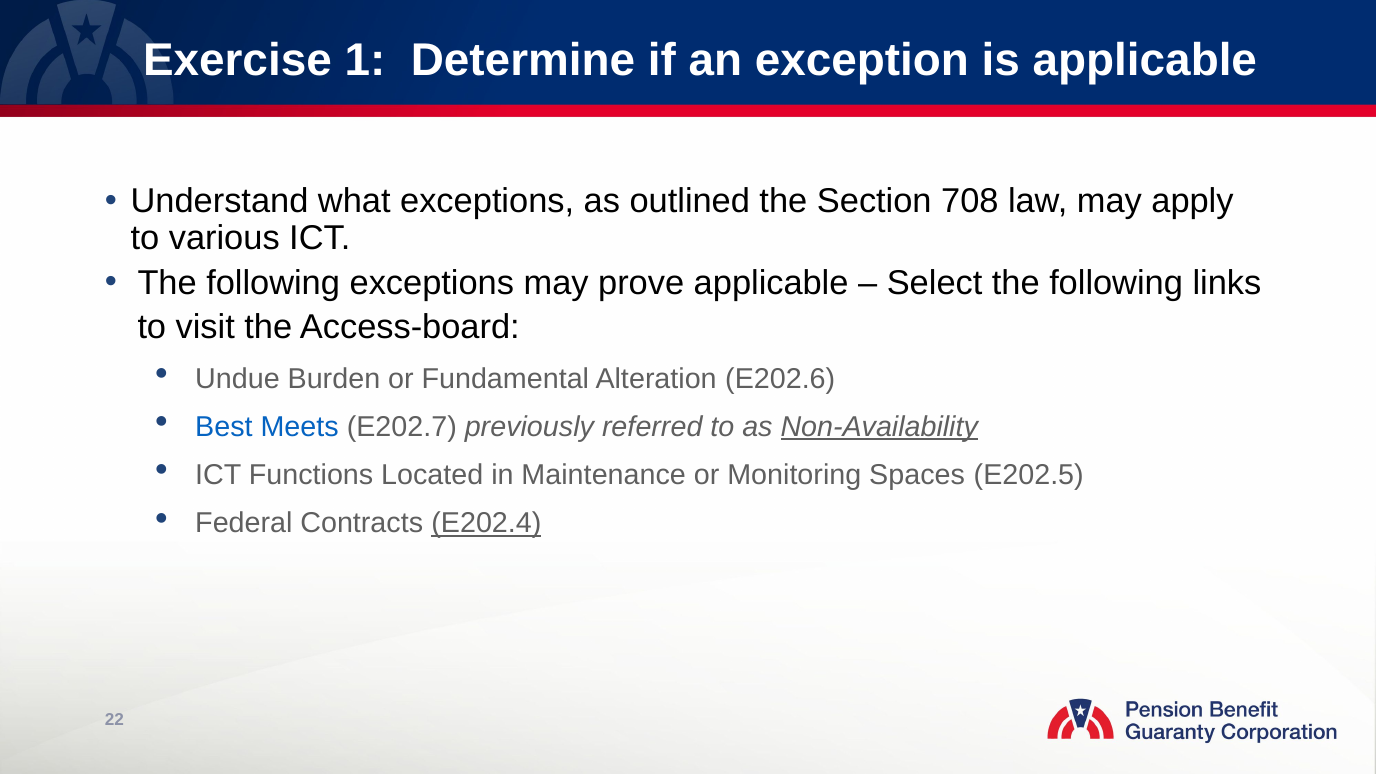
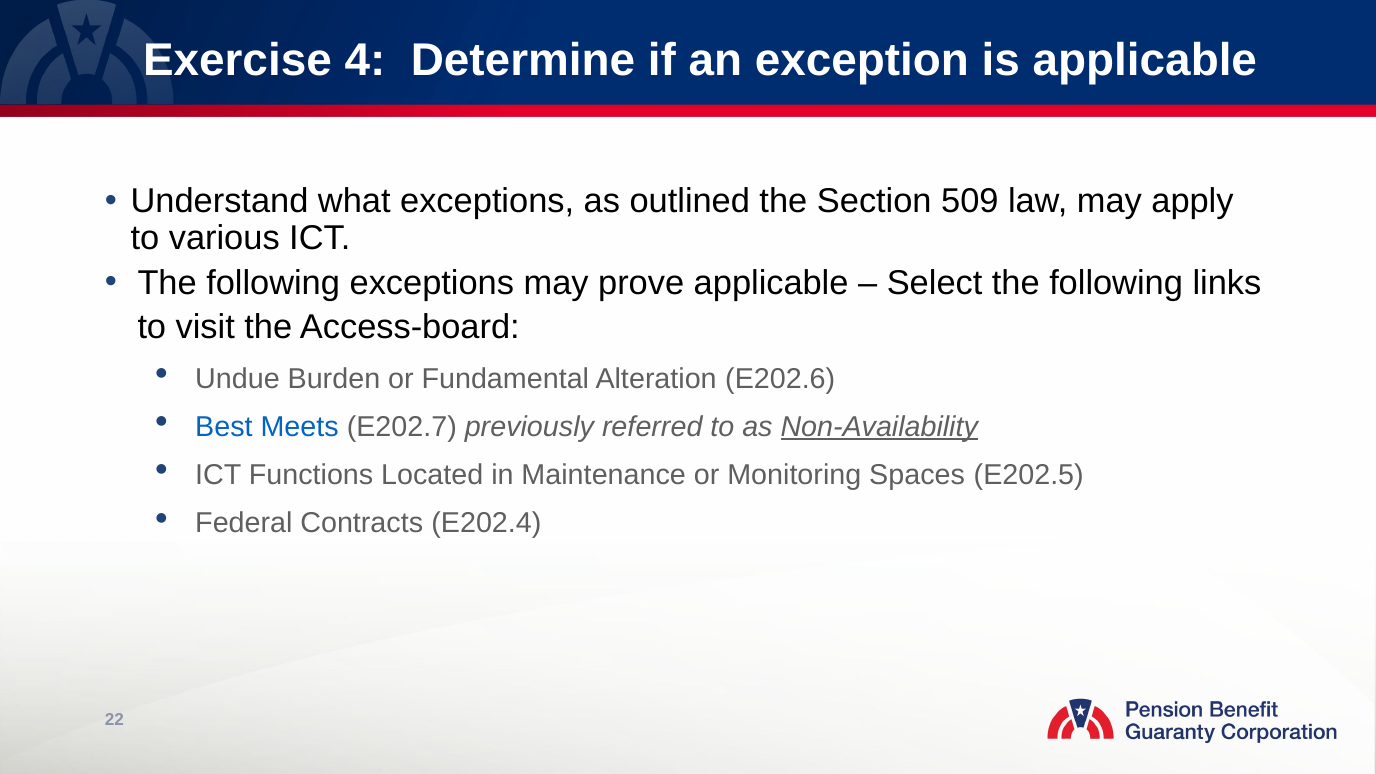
1: 1 -> 4
708: 708 -> 509
E202.4 underline: present -> none
